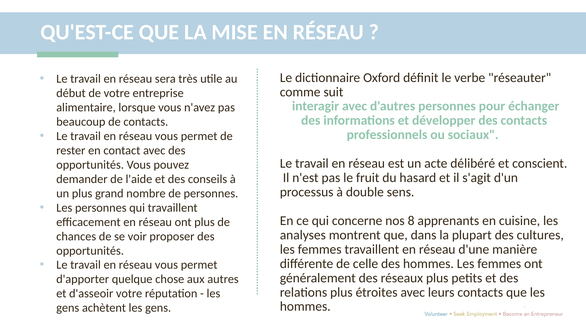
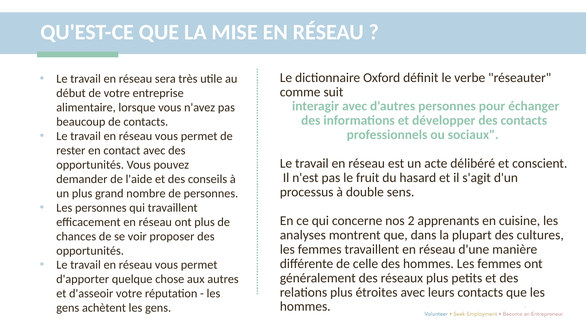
8: 8 -> 2
